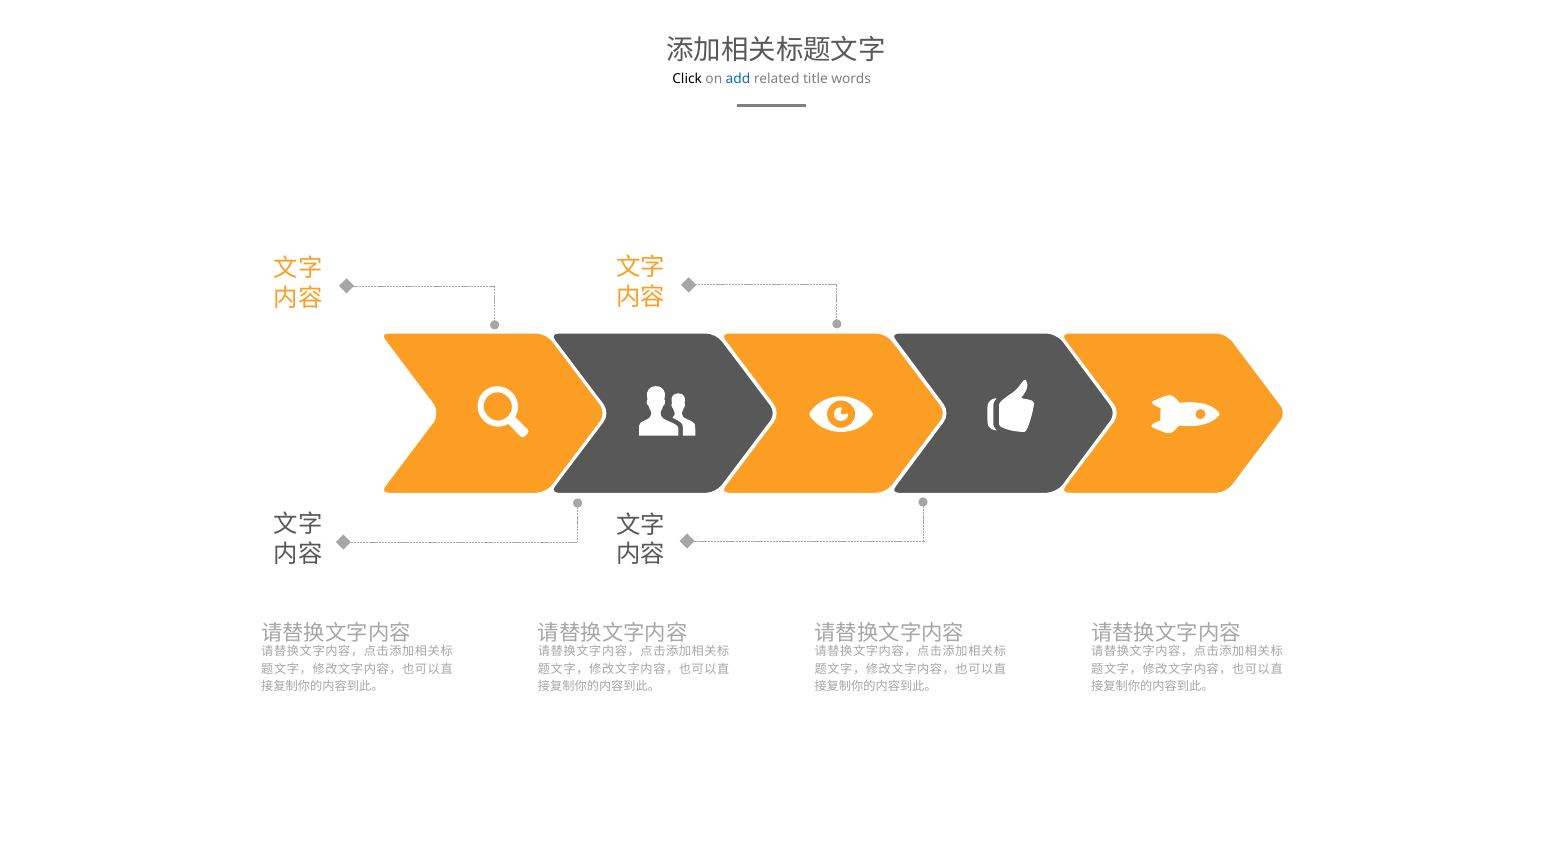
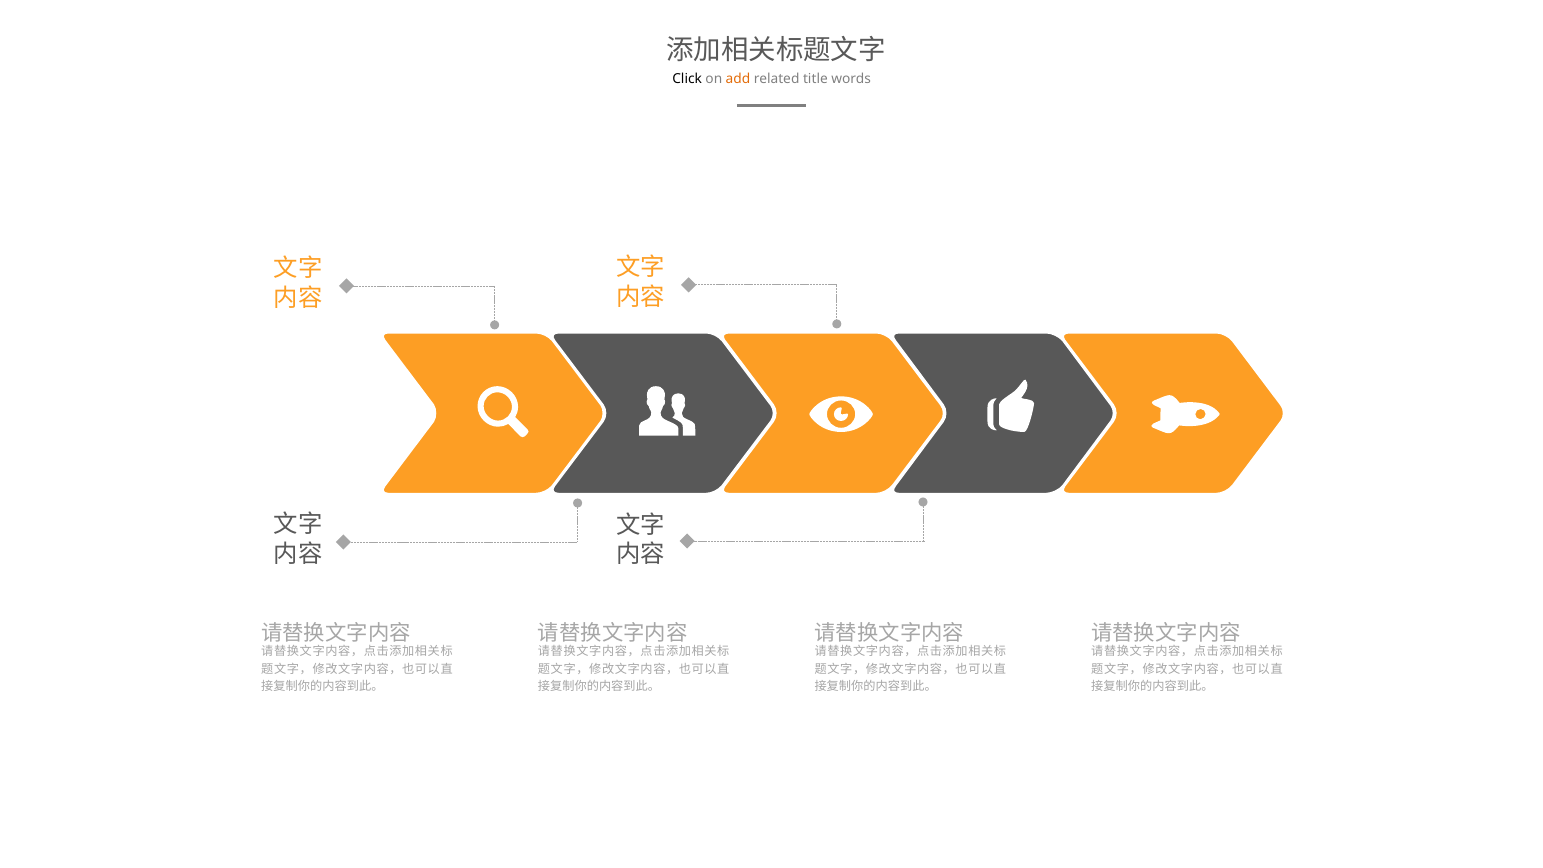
add colour: blue -> orange
